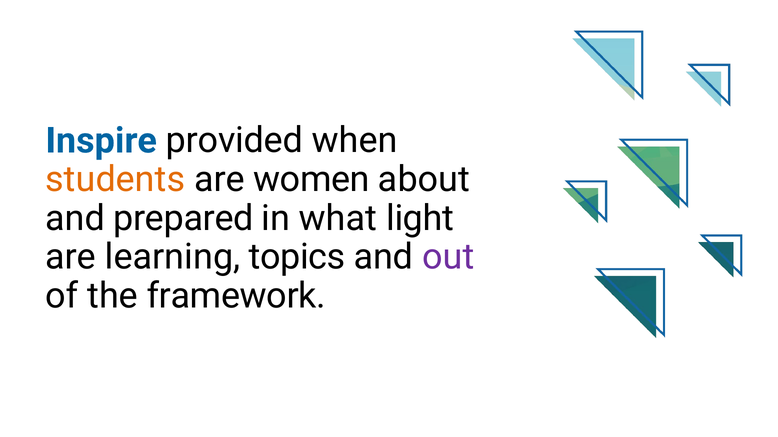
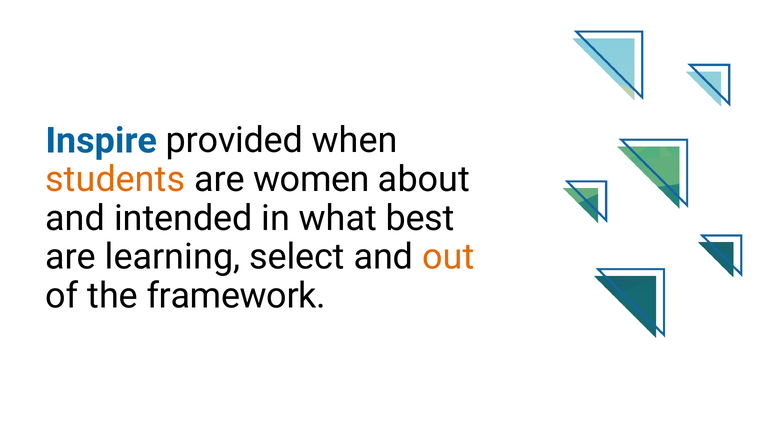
prepared: prepared -> intended
light: light -> best
topics: topics -> select
out colour: purple -> orange
